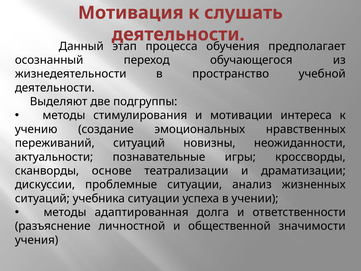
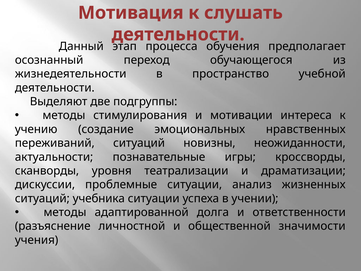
основе: основе -> уровня
адаптированная: адаптированная -> адаптированной
